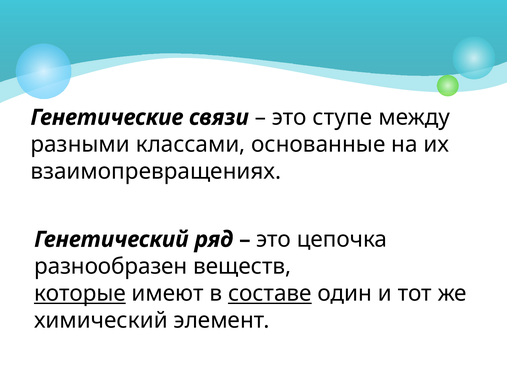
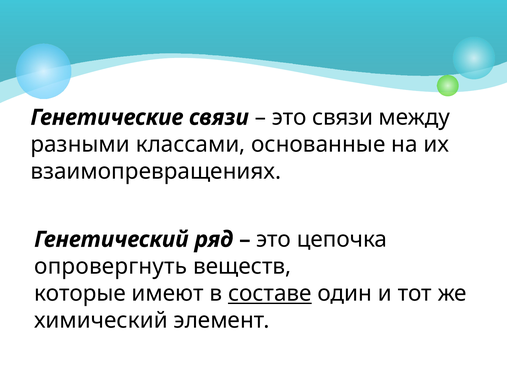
это ступе: ступе -> связи
разнообразен: разнообразен -> опровергнуть
которые underline: present -> none
